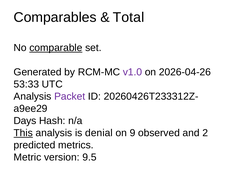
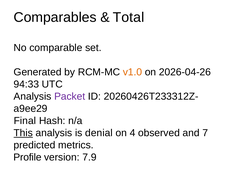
comparable underline: present -> none
v1.0 colour: purple -> orange
53:33: 53:33 -> 94:33
Days: Days -> Final
9: 9 -> 4
2: 2 -> 7
Metric: Metric -> Profile
9.5: 9.5 -> 7.9
